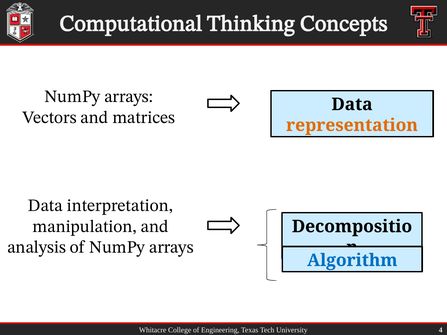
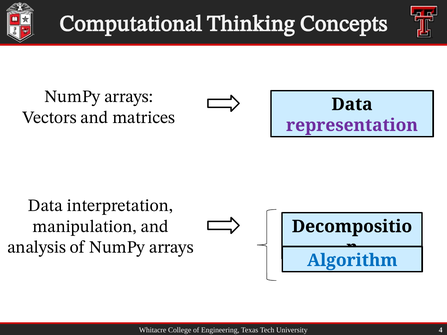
representation colour: orange -> purple
